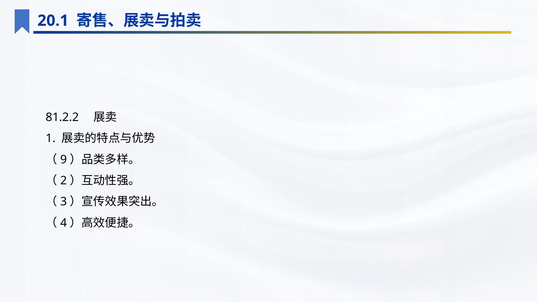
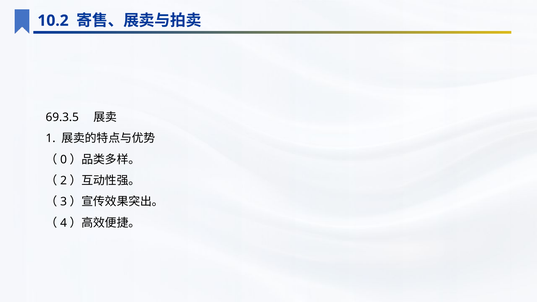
20.1: 20.1 -> 10.2
81.2.2: 81.2.2 -> 69.3.5
9: 9 -> 0
